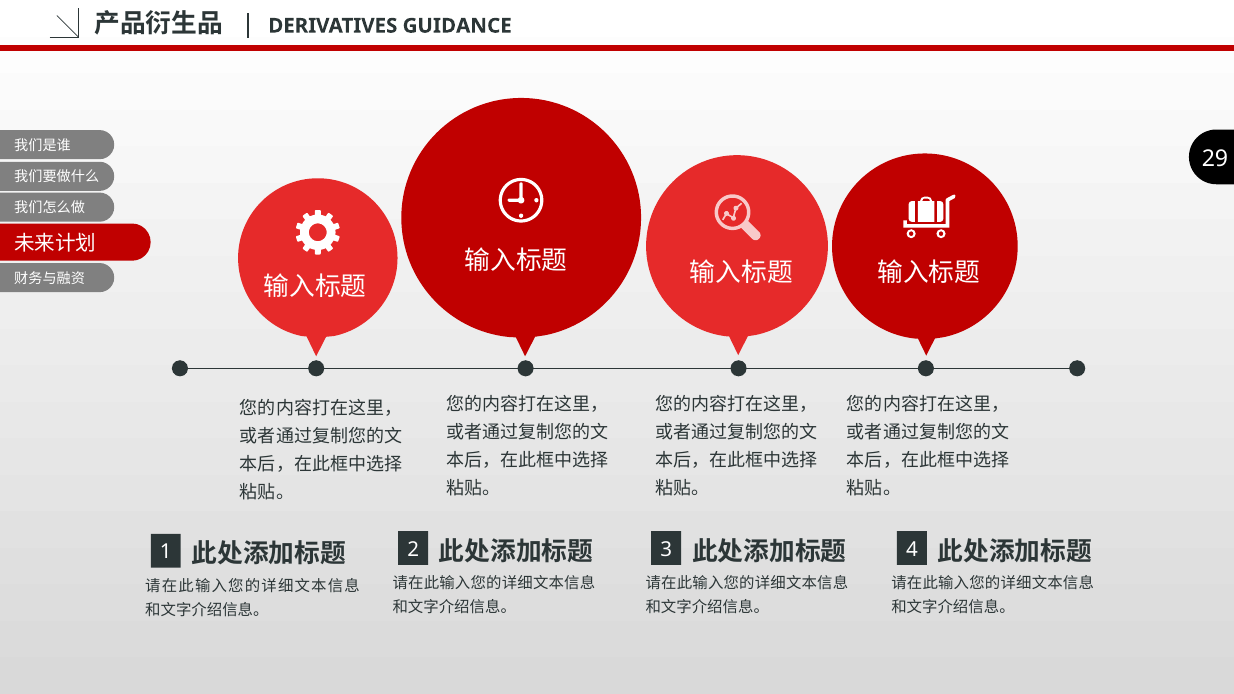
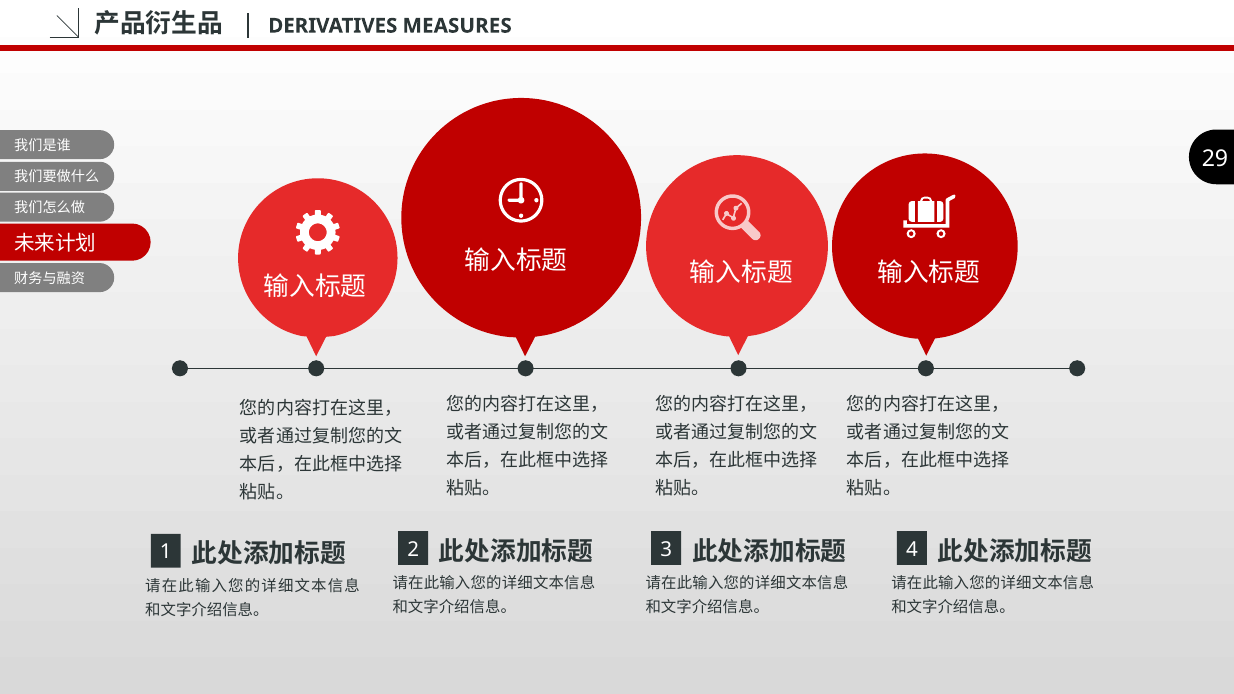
GUIDANCE: GUIDANCE -> MEASURES
